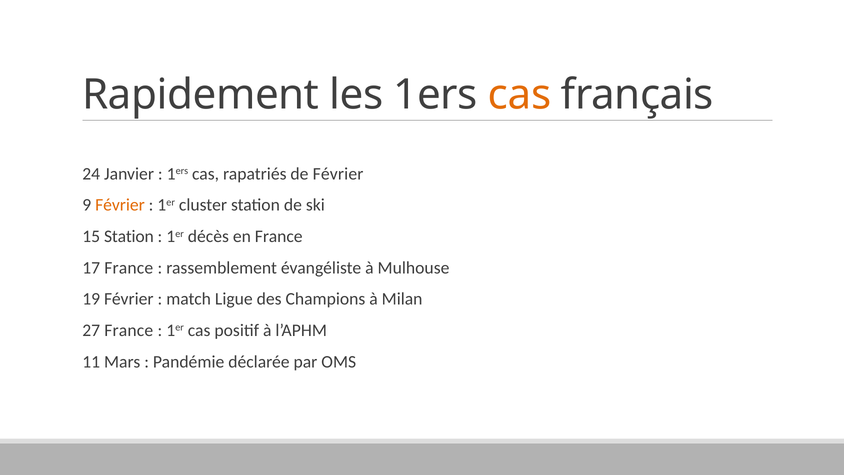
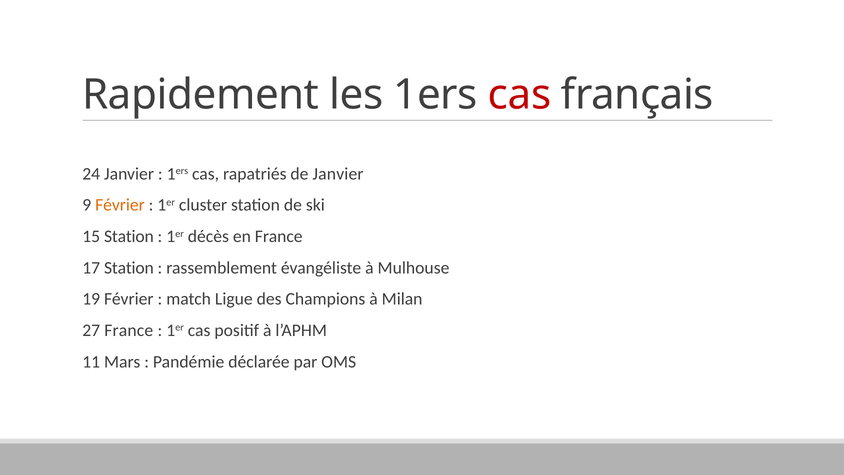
cas at (519, 95) colour: orange -> red
de Février: Février -> Janvier
17 France: France -> Station
